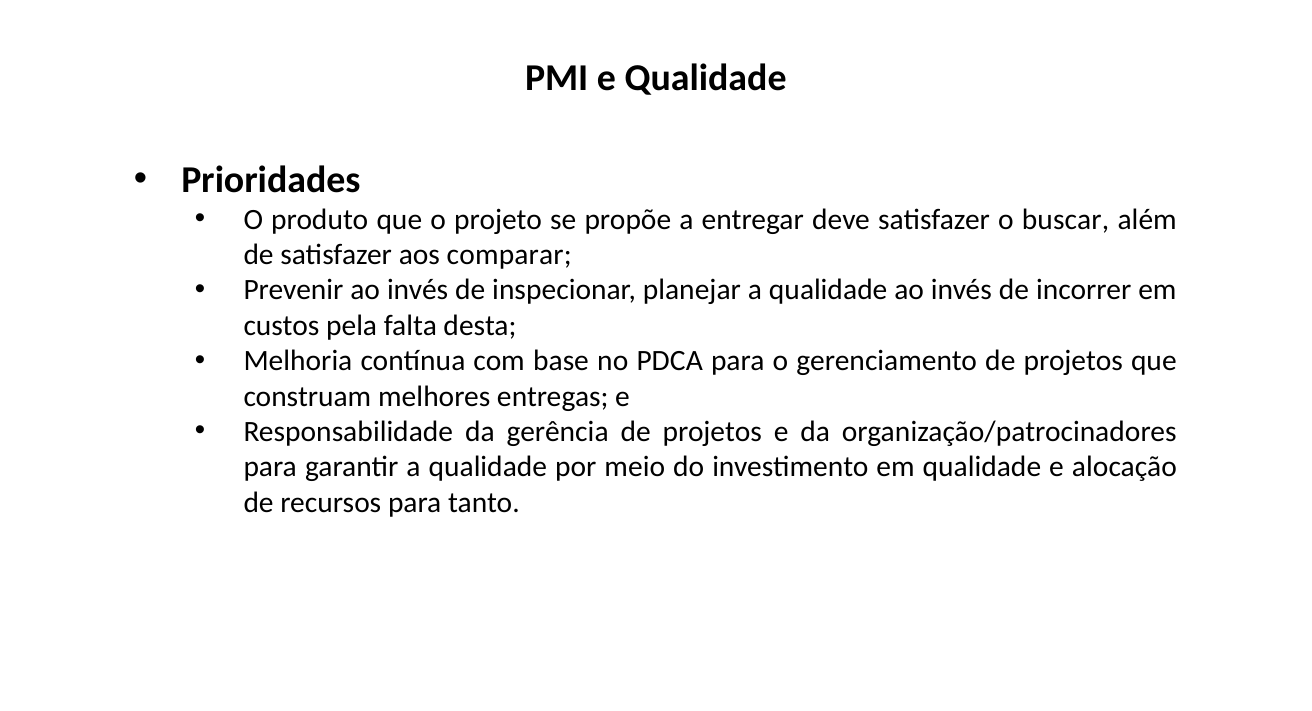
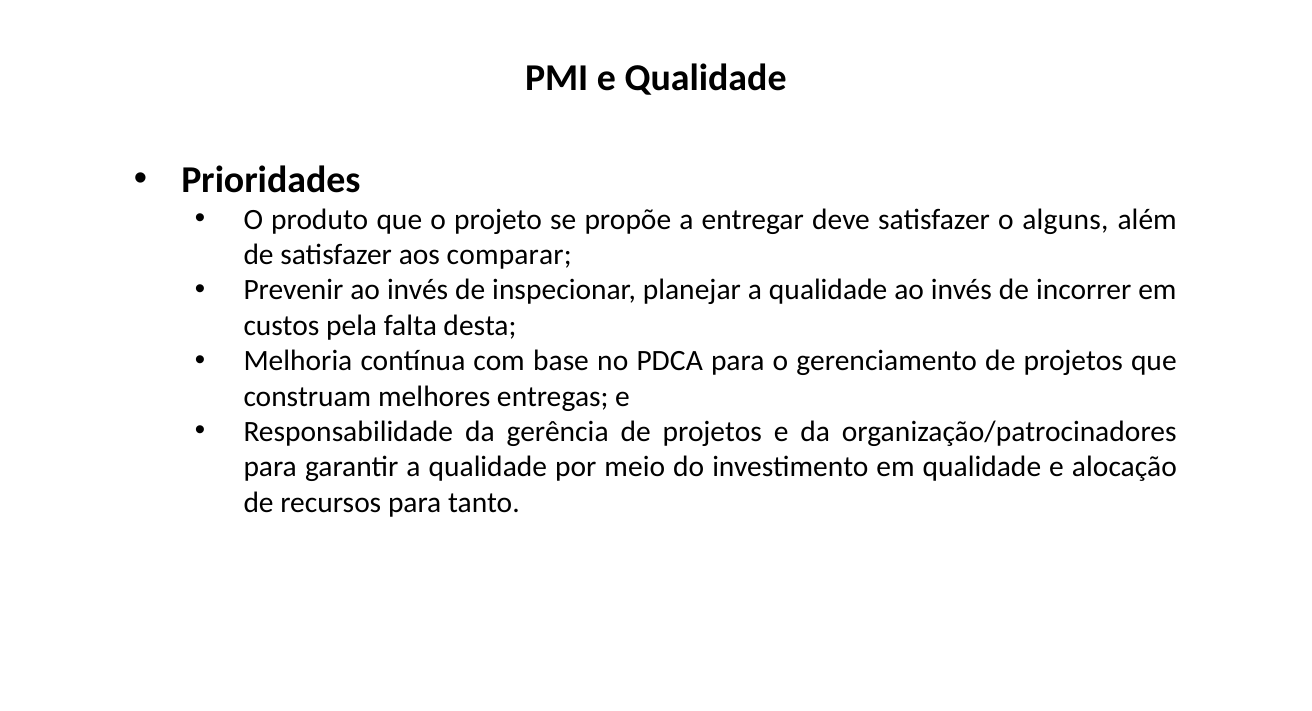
buscar: buscar -> alguns
